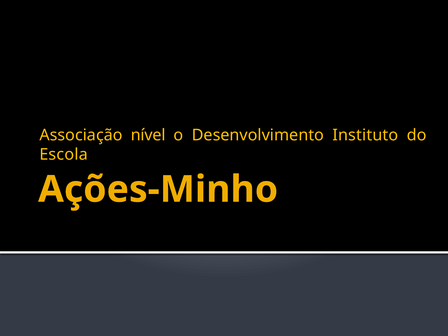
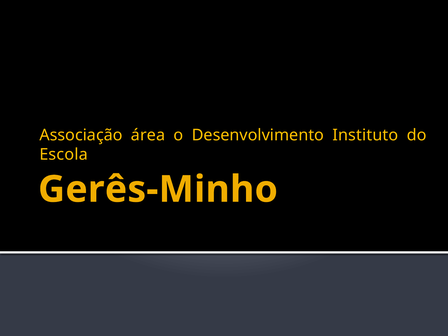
nível: nível -> área
Ações-Minho: Ações-Minho -> Gerês-Minho
